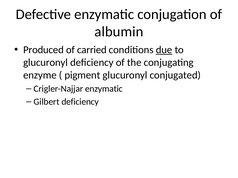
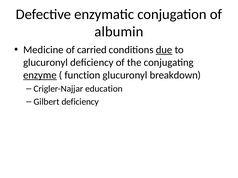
Produced: Produced -> Medicine
enzyme underline: none -> present
pigment: pigment -> function
conjugated: conjugated -> breakdown
Crigler-Najjar enzymatic: enzymatic -> education
